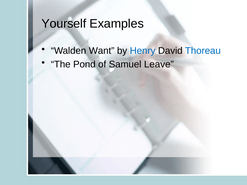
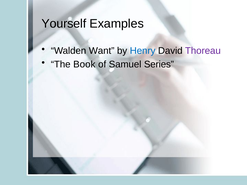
Thoreau colour: blue -> purple
Pond: Pond -> Book
Leave: Leave -> Series
